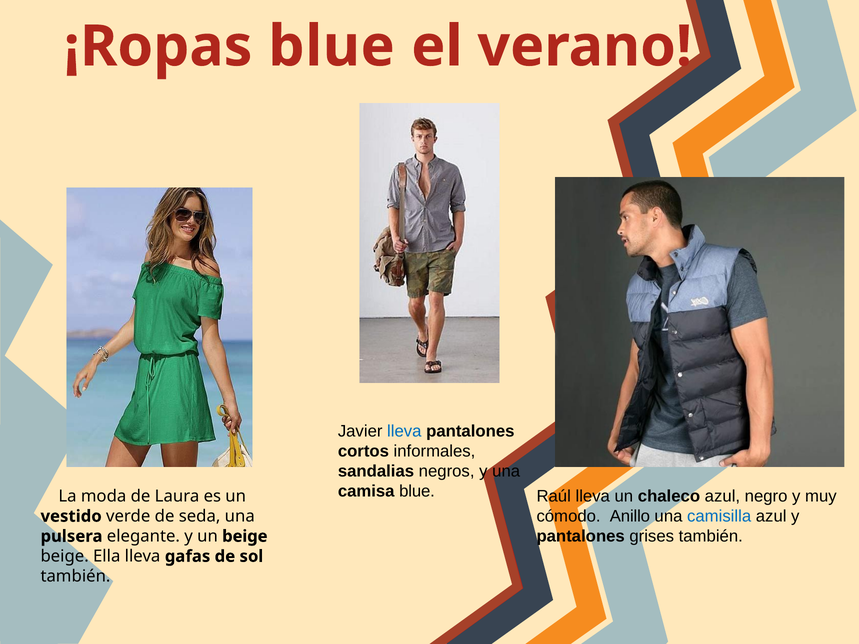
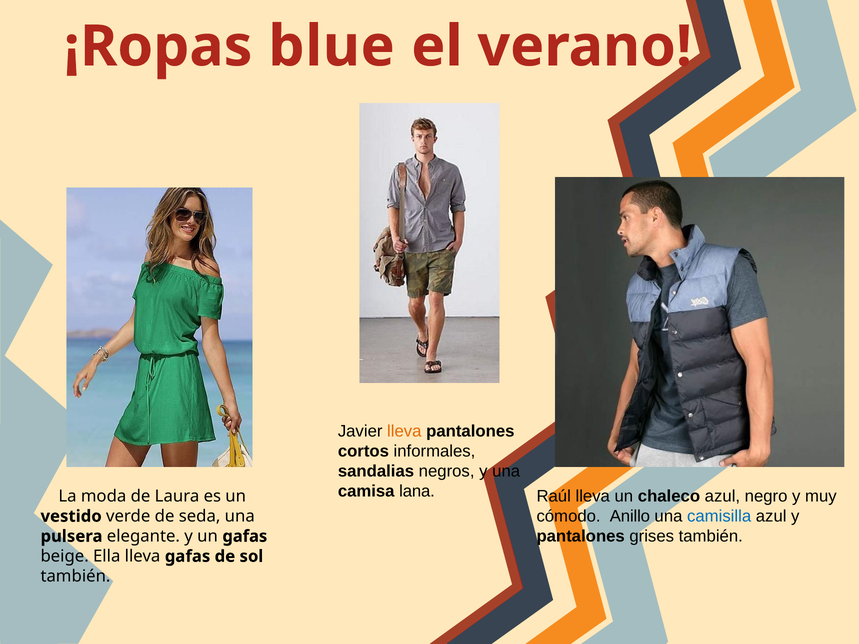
lleva at (404, 431) colour: blue -> orange
camisa blue: blue -> lana
un beige: beige -> gafas
